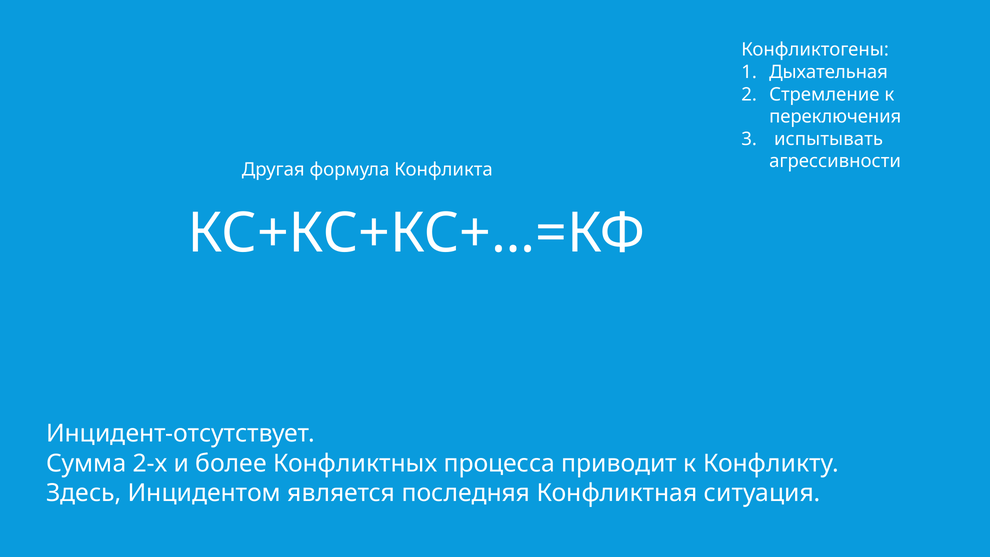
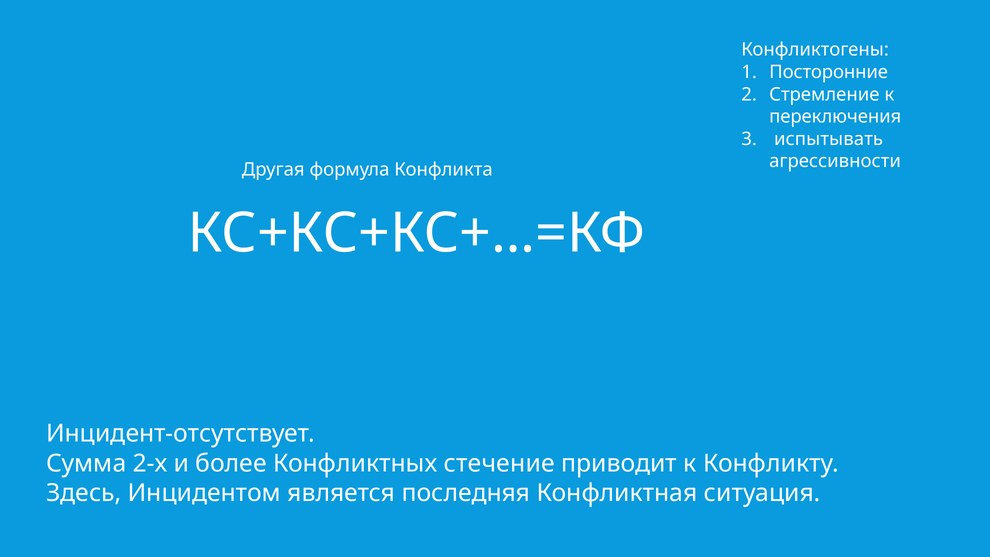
Дыхательная: Дыхательная -> Посторонние
процесса: процесса -> стечение
